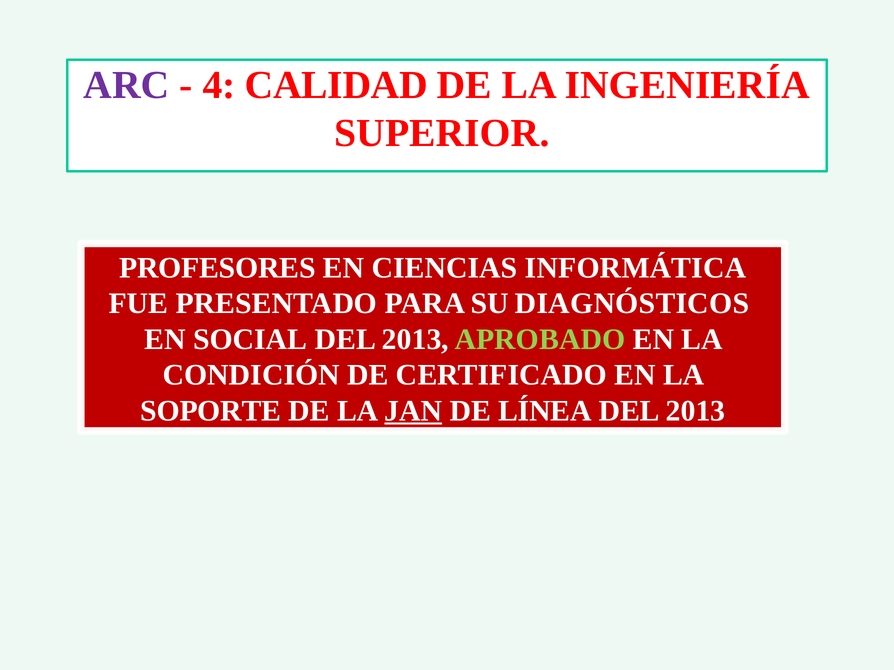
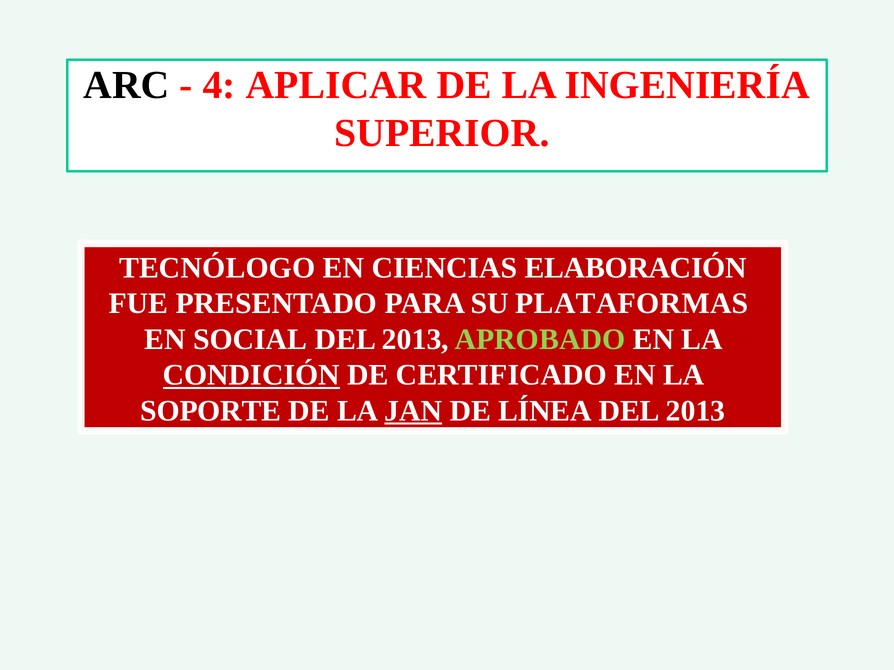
ARC colour: purple -> black
CALIDAD: CALIDAD -> APLICAR
PROFESORES: PROFESORES -> TECNÓLOGO
INFORMÁTICA: INFORMÁTICA -> ELABORACIÓN
DIAGNÓSTICOS: DIAGNÓSTICOS -> PLATAFORMAS
CONDICIÓN underline: none -> present
